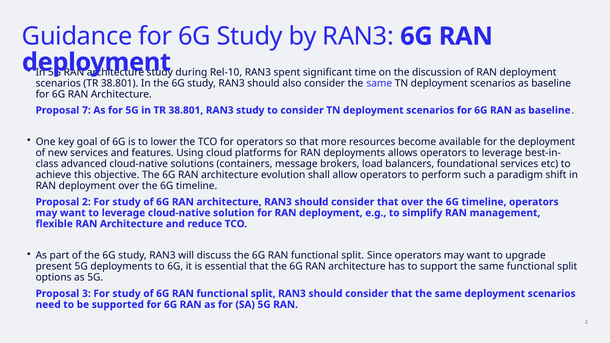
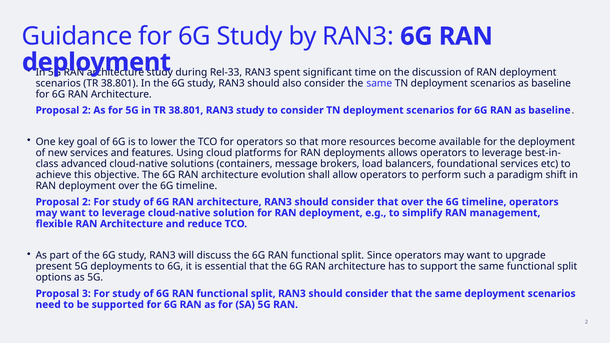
Rel-10: Rel-10 -> Rel-33
7 at (86, 110): 7 -> 2
